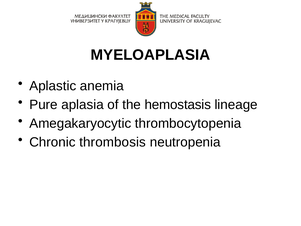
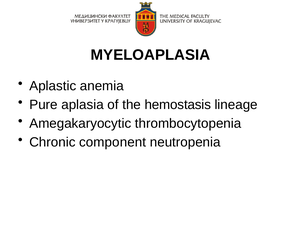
thrombosis: thrombosis -> component
